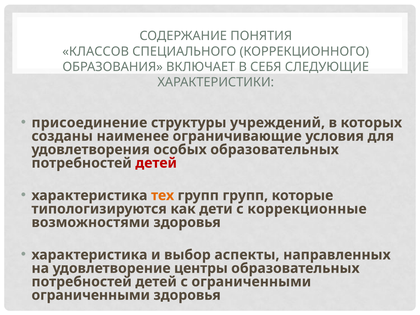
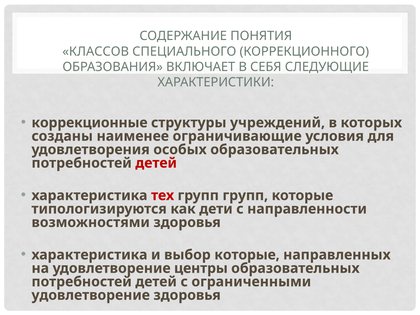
присоединение: присоединение -> коррекционные
тех colour: orange -> red
коррекционные: коррекционные -> направленности
выбор аспекты: аспекты -> которые
ограниченными at (91, 295): ограниченными -> удовлетворение
